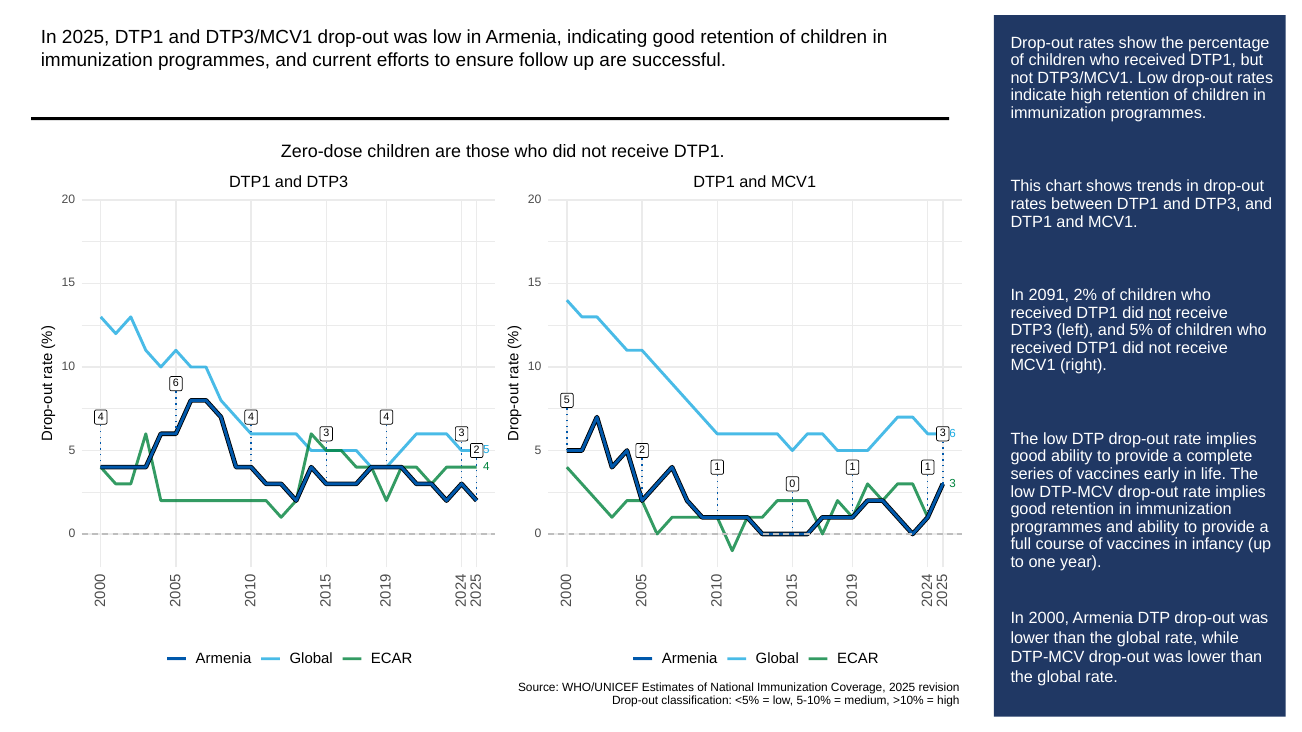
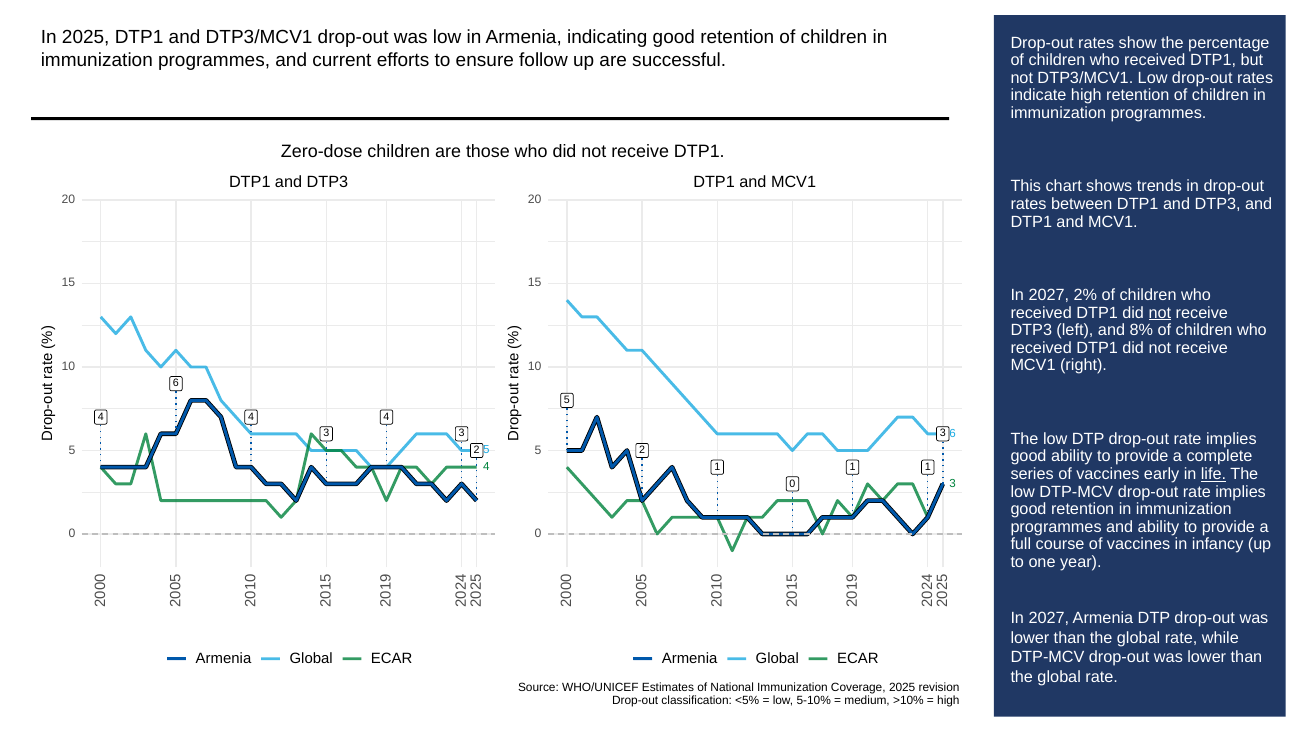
2091 at (1049, 295): 2091 -> 2027
5%: 5% -> 8%
life underline: none -> present
2000 at (1049, 619): 2000 -> 2027
